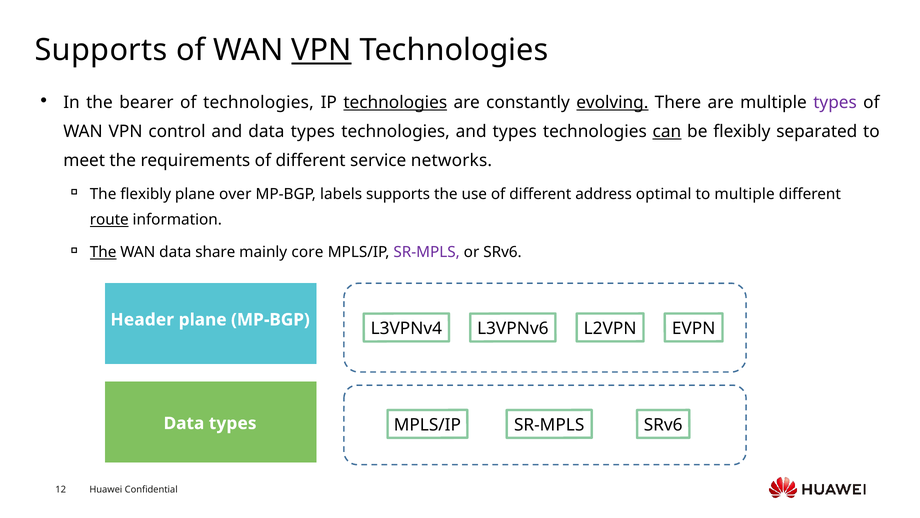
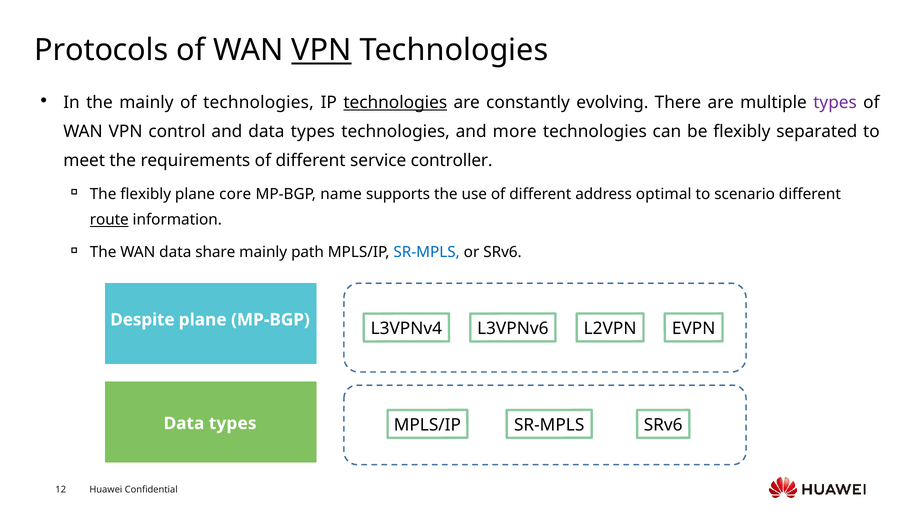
Supports at (101, 50): Supports -> Protocols
the bearer: bearer -> mainly
evolving underline: present -> none
and types: types -> more
can underline: present -> none
networks: networks -> controller
over: over -> core
labels: labels -> name
to multiple: multiple -> scenario
The at (103, 252) underline: present -> none
core: core -> path
SR-MPLS at (427, 252) colour: purple -> blue
Header: Header -> Despite
